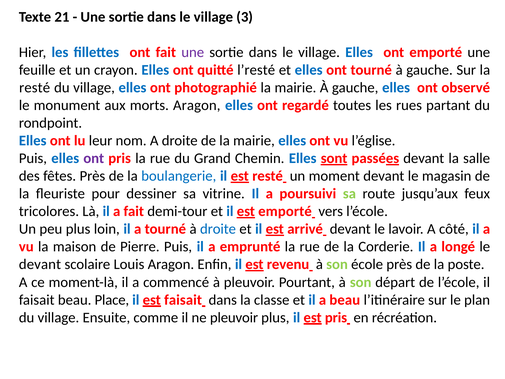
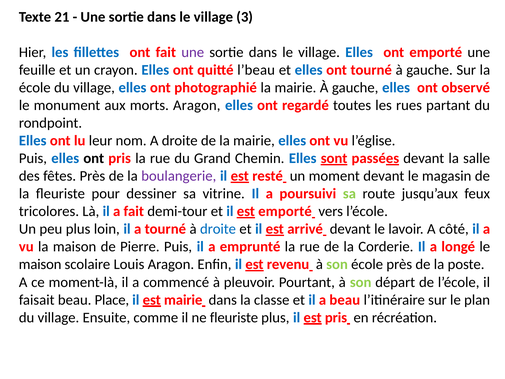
l’resté: l’resté -> l’beau
resté at (35, 88): resté -> école
ont at (94, 158) colour: purple -> black
boulangerie colour: blue -> purple
devant at (40, 264): devant -> maison
est faisait: faisait -> mairie
ne pleuvoir: pleuvoir -> fleuriste
